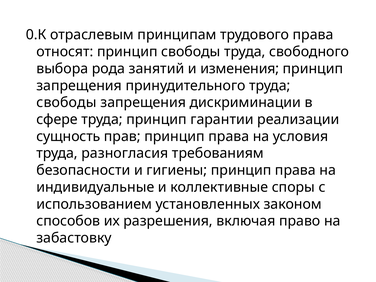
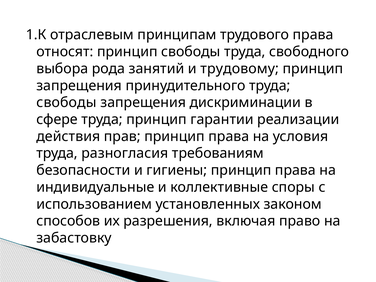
0.К: 0.К -> 1.К
изменения: изменения -> трудовому
сущность: сущность -> действия
